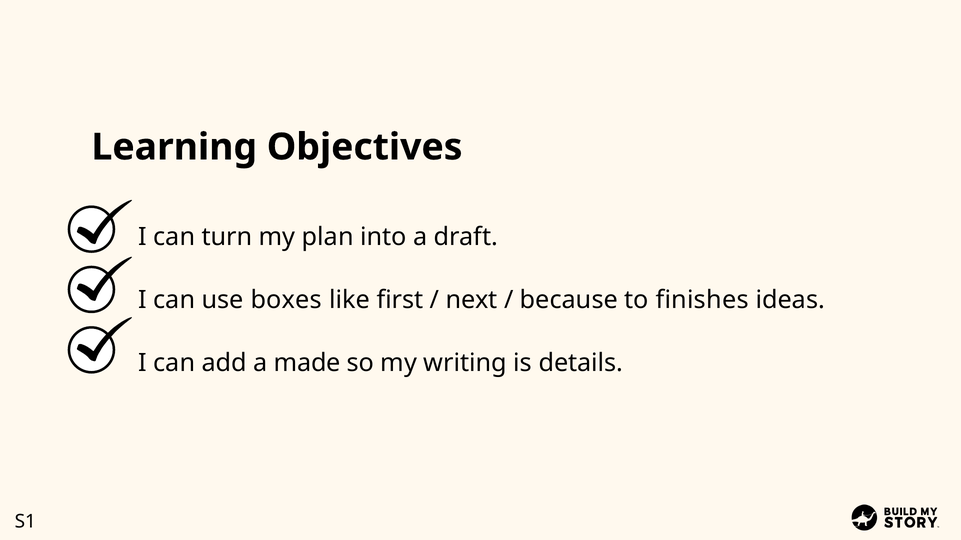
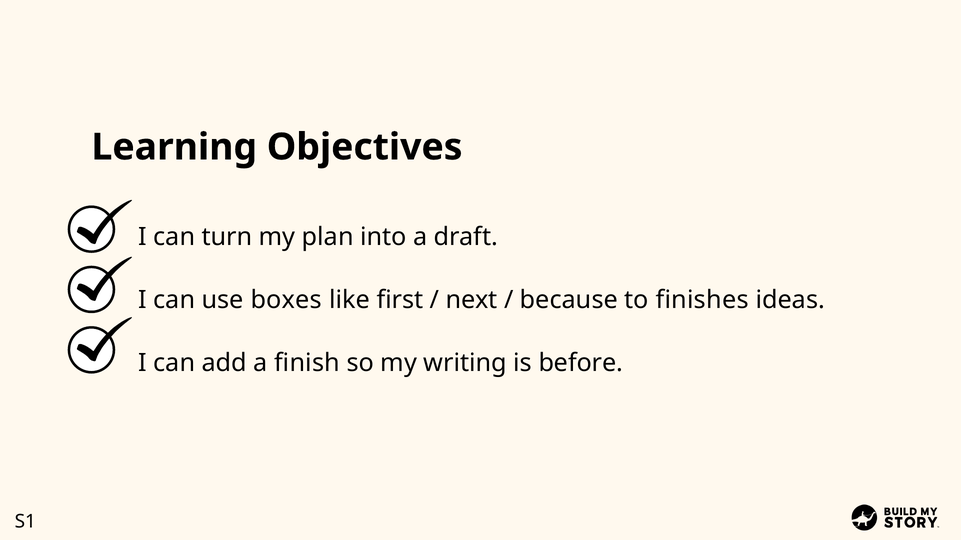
made: made -> finish
details: details -> before
